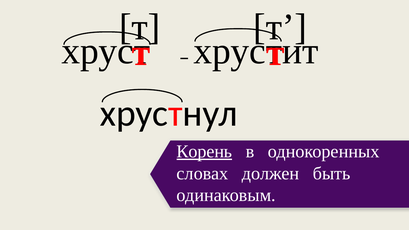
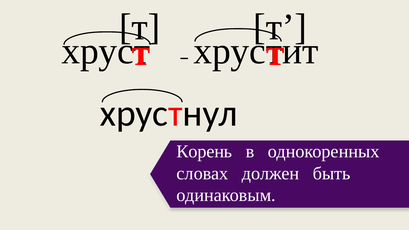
Корень underline: present -> none
